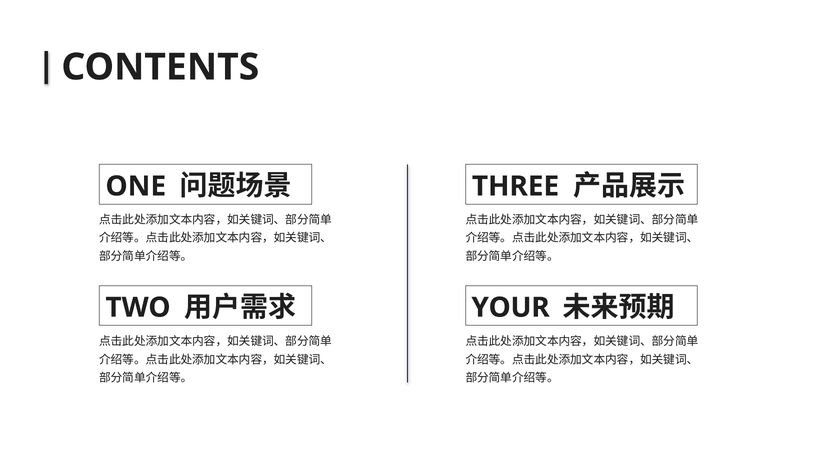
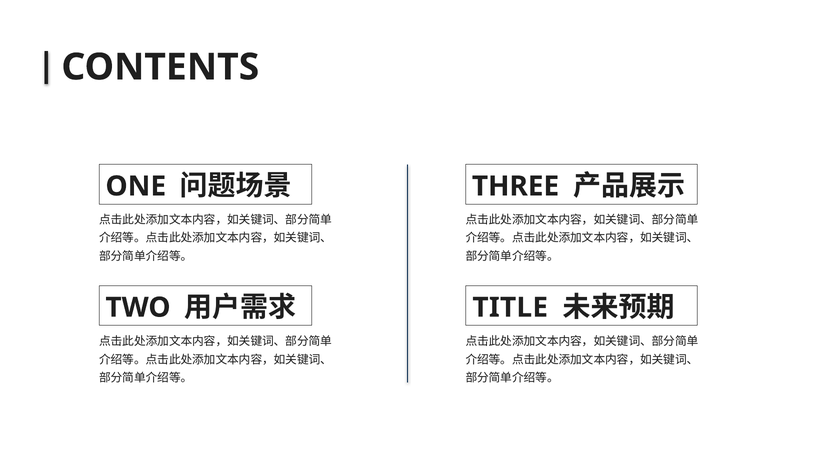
YOUR: YOUR -> TITLE
